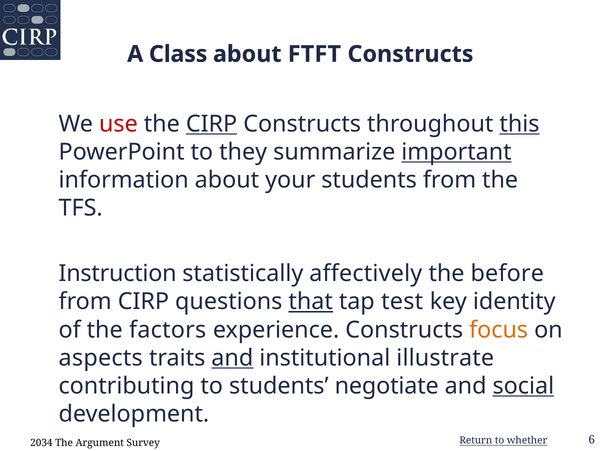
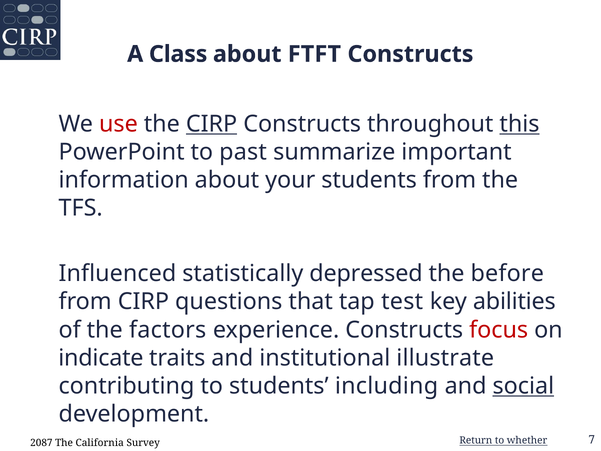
they: they -> past
important underline: present -> none
Instruction: Instruction -> Influenced
affectively: affectively -> depressed
that underline: present -> none
identity: identity -> abilities
focus colour: orange -> red
aspects: aspects -> indicate
and at (232, 358) underline: present -> none
negotiate: negotiate -> including
2034: 2034 -> 2087
Argument: Argument -> California
6: 6 -> 7
